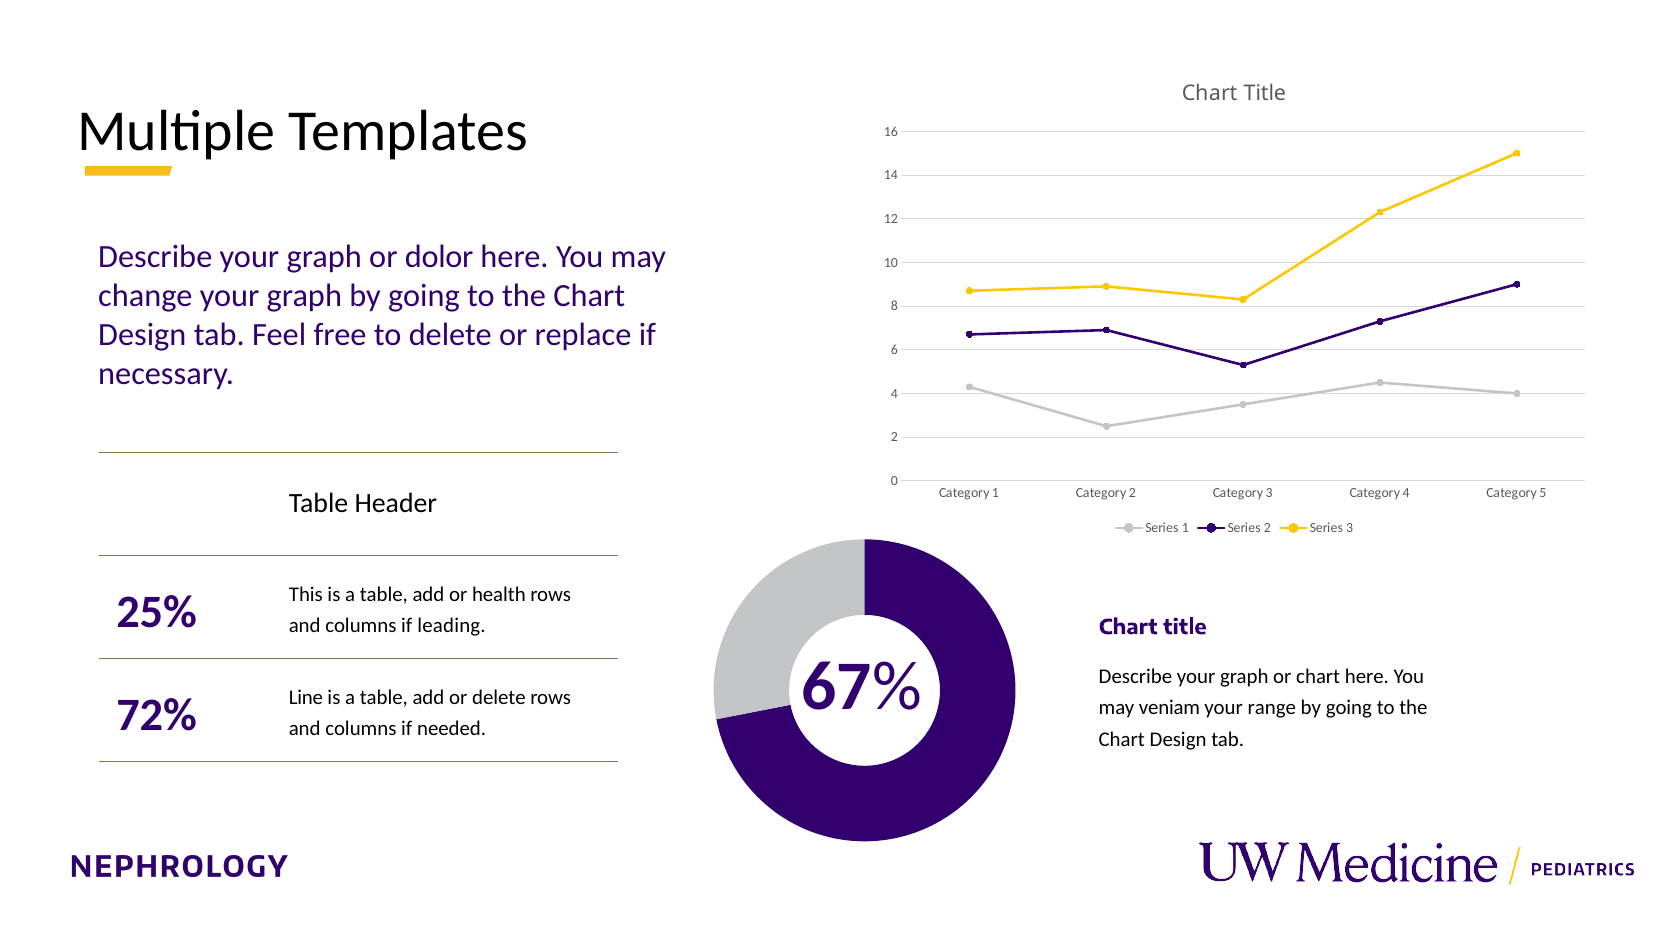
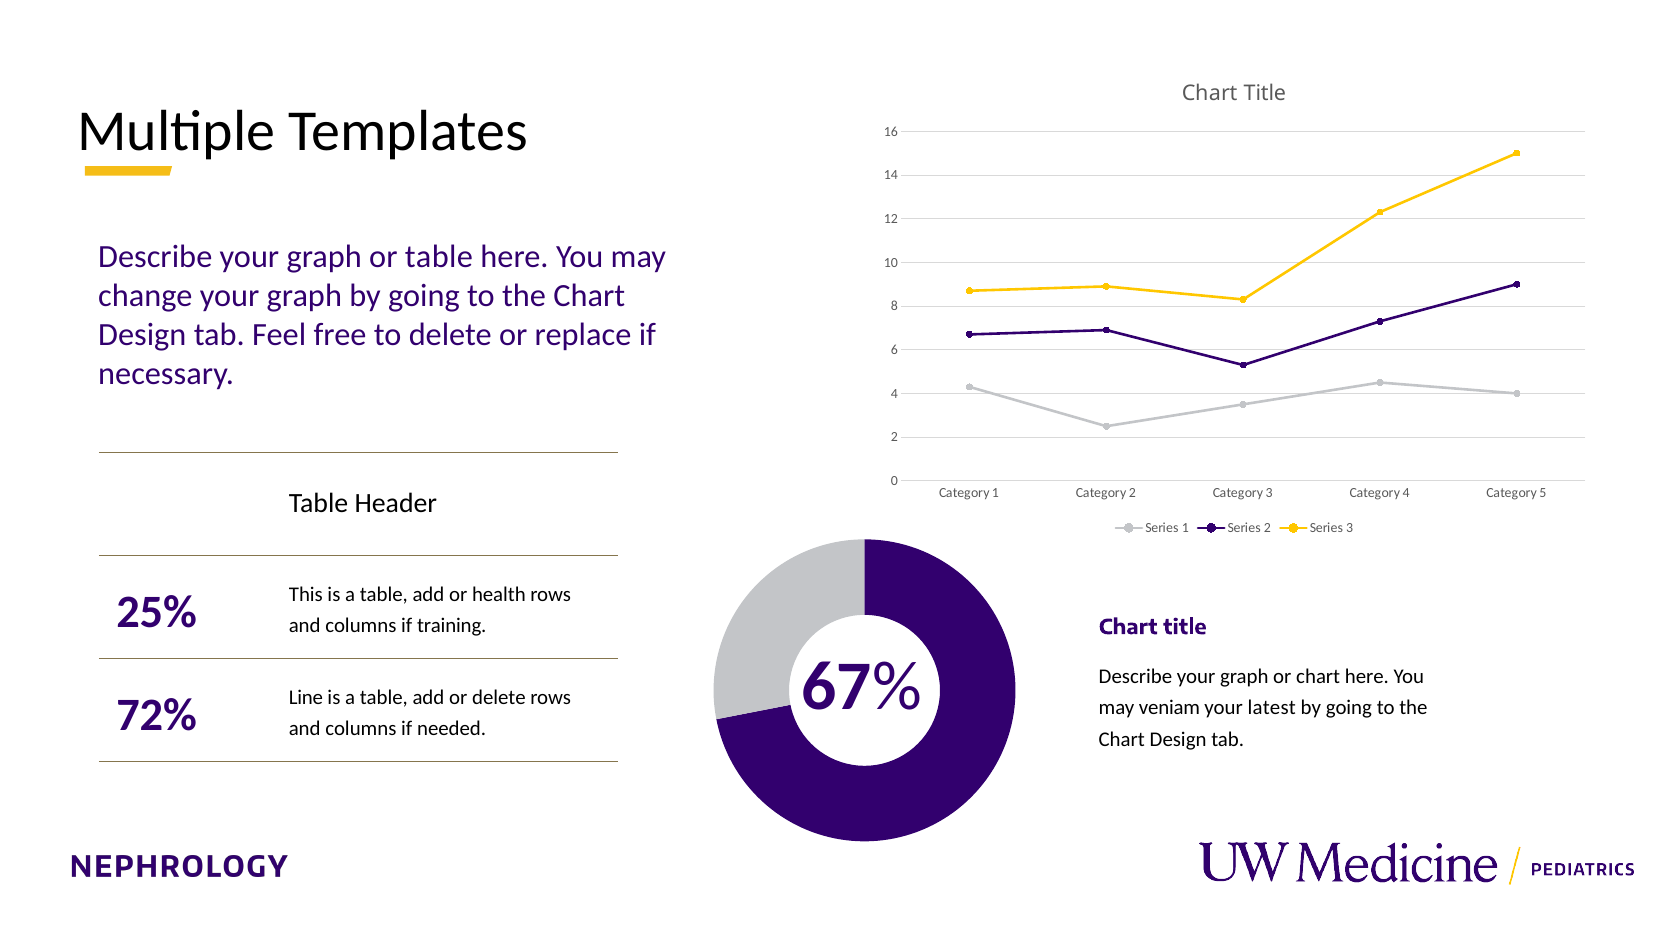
or dolor: dolor -> table
leading: leading -> training
range: range -> latest
